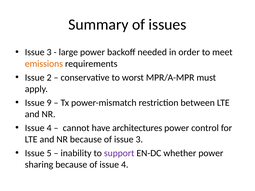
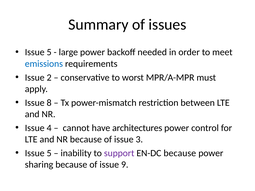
3 at (49, 52): 3 -> 5
emissions colour: orange -> blue
9: 9 -> 8
EN-DC whether: whether -> because
of issue 4: 4 -> 9
